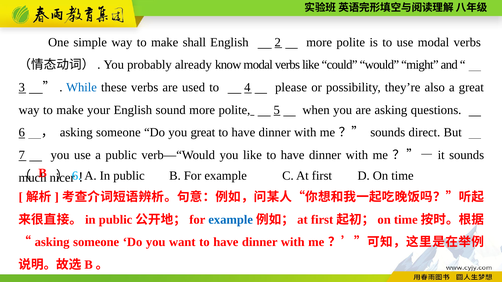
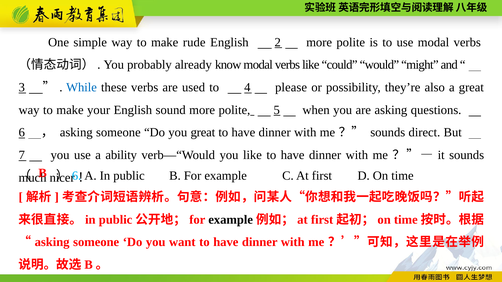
shall: shall -> rude
a public: public -> ability
example at (231, 220) colour: blue -> black
